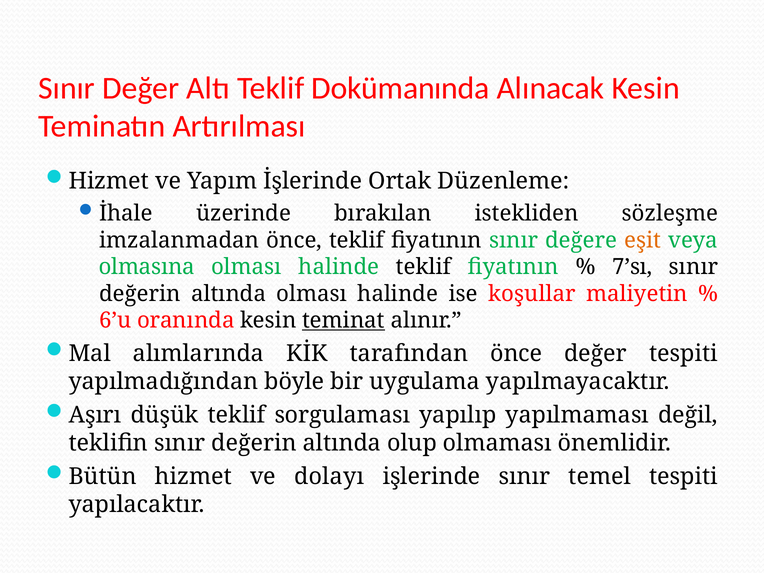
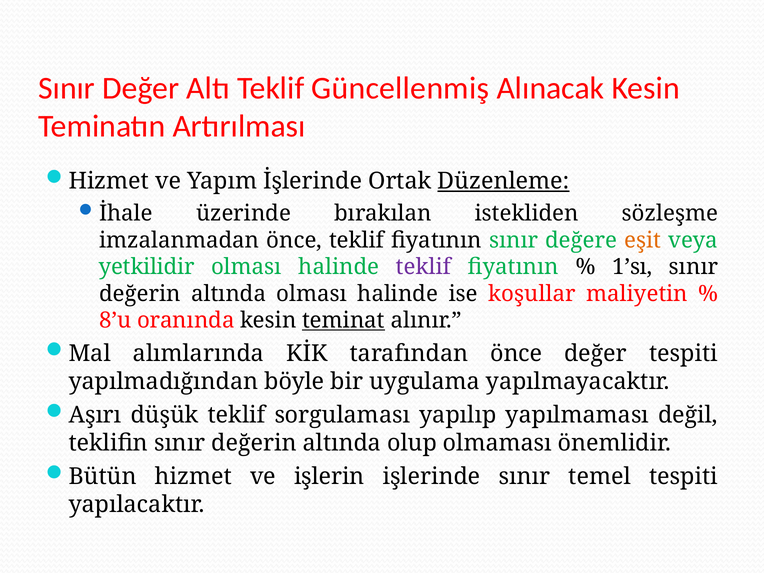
Dokümanında: Dokümanında -> Güncellenmiş
Düzenleme underline: none -> present
olmasına: olmasına -> yetkilidir
teklif at (423, 267) colour: black -> purple
7’sı: 7’sı -> 1’sı
6’u: 6’u -> 8’u
dolayı: dolayı -> işlerin
